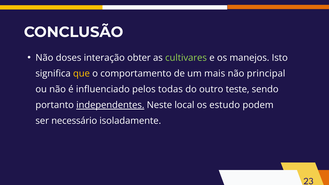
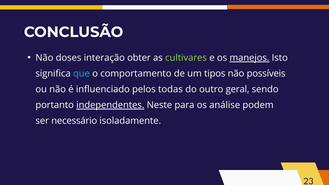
manejos underline: none -> present
que colour: yellow -> light blue
mais: mais -> tipos
principal: principal -> possíveis
teste: teste -> geral
local: local -> para
estudo: estudo -> análise
